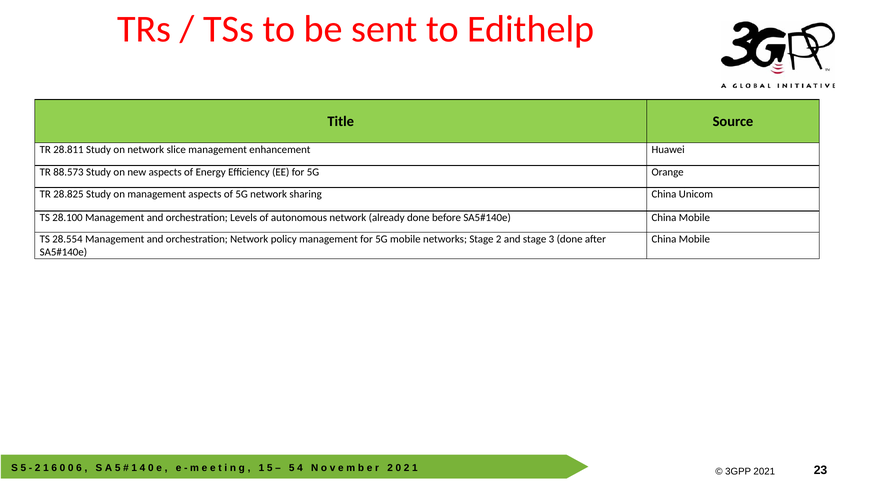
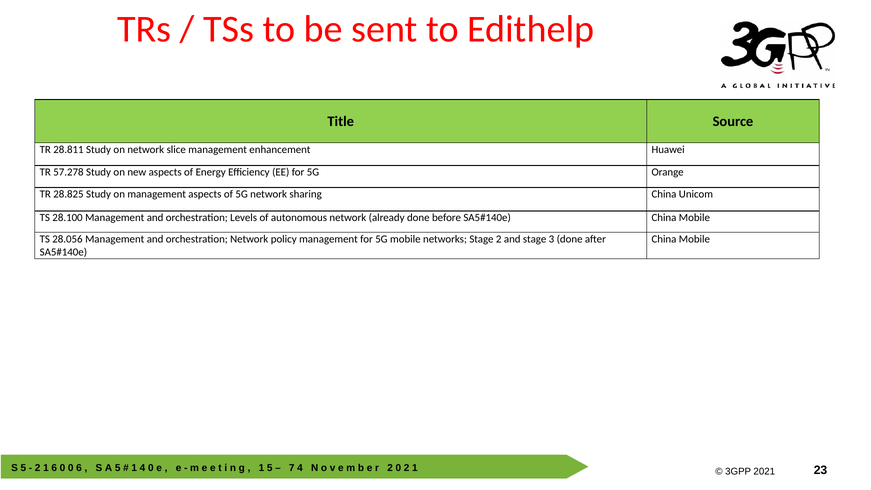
88.573: 88.573 -> 57.278
28.554: 28.554 -> 28.056
5 at (292, 468): 5 -> 7
